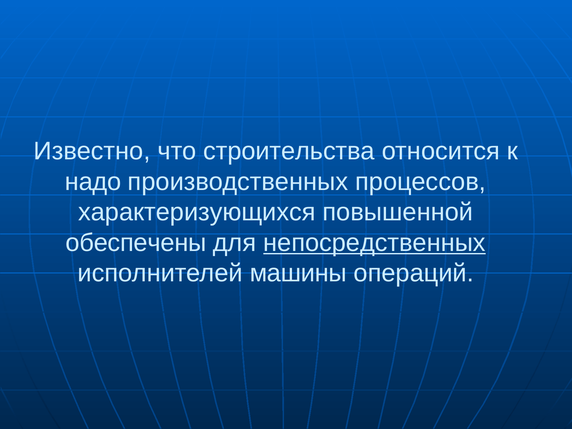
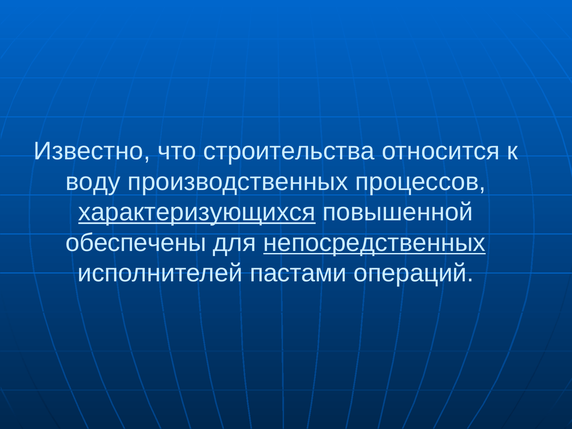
надо: надо -> воду
характеризующихся underline: none -> present
машины: машины -> пастами
